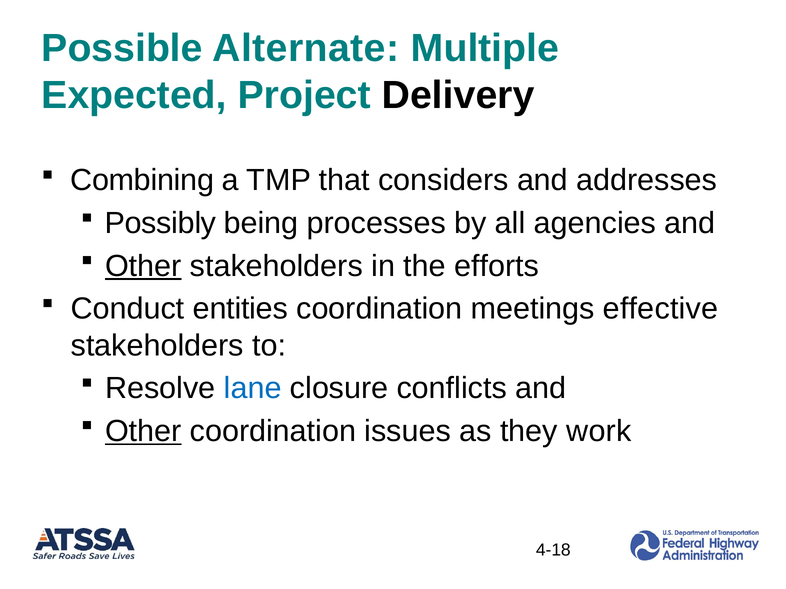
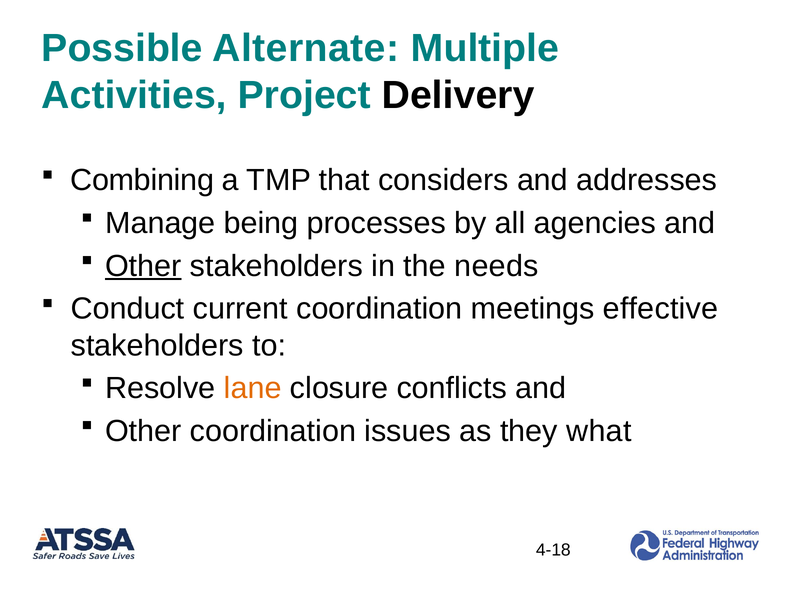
Expected: Expected -> Activities
Possibly: Possibly -> Manage
efforts: efforts -> needs
entities: entities -> current
lane colour: blue -> orange
Other at (143, 431) underline: present -> none
work: work -> what
